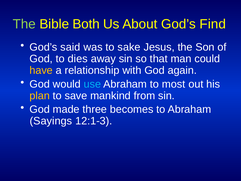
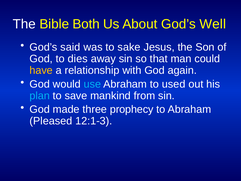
The at (24, 24) colour: light green -> white
Find: Find -> Well
most: most -> used
plan colour: yellow -> light blue
becomes: becomes -> prophecy
Sayings: Sayings -> Pleased
